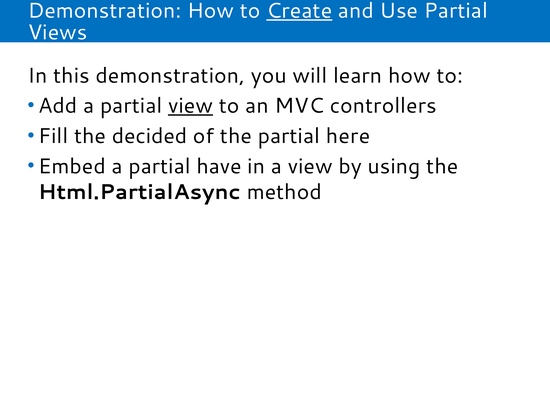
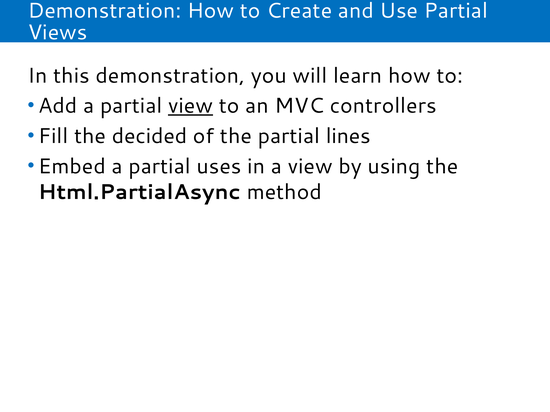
Create underline: present -> none
here: here -> lines
have: have -> uses
